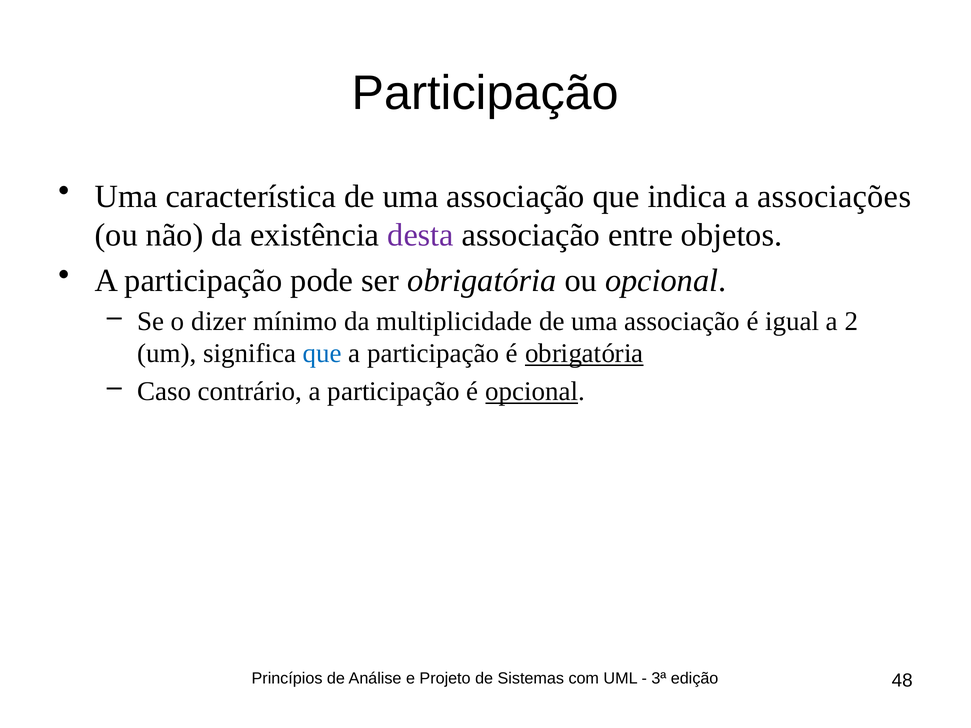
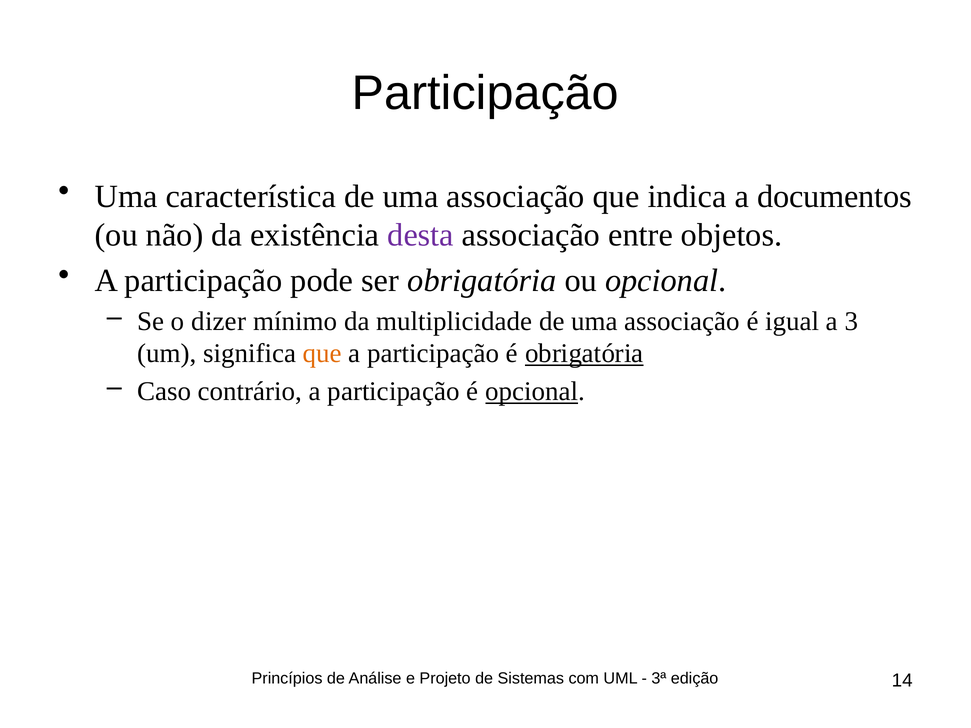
associações: associações -> documentos
2: 2 -> 3
que at (322, 354) colour: blue -> orange
48: 48 -> 14
